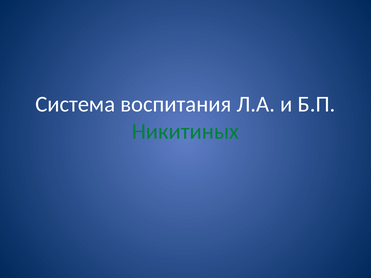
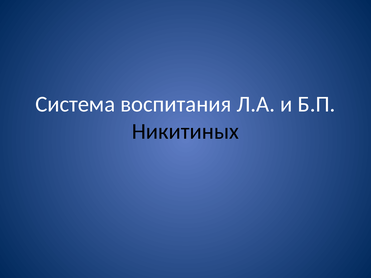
Никитиных colour: green -> black
